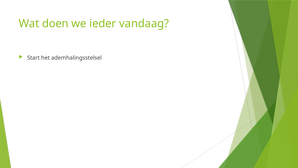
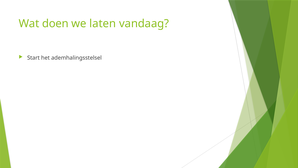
ieder: ieder -> laten
